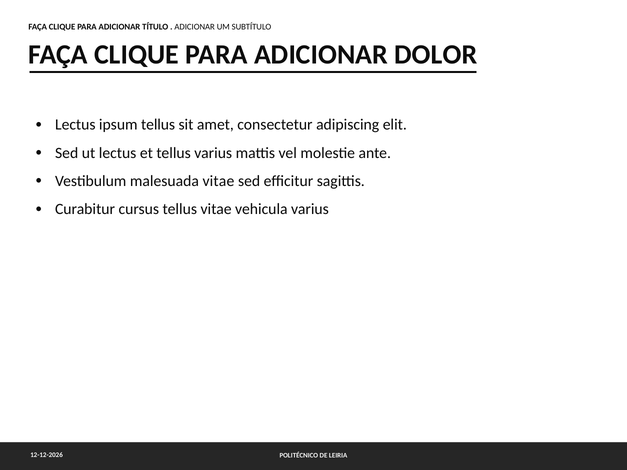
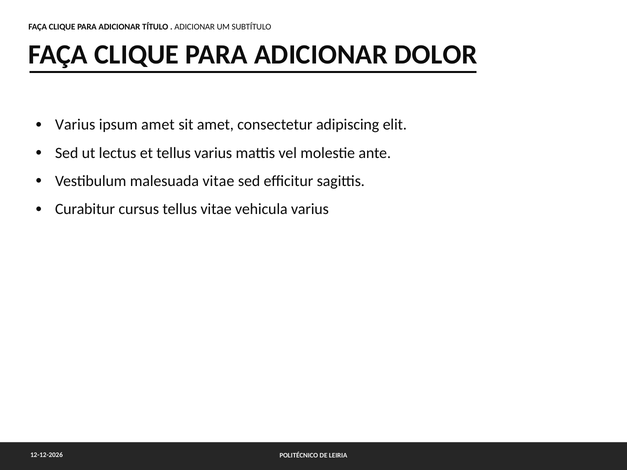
Lectus at (75, 125): Lectus -> Varius
ipsum tellus: tellus -> amet
